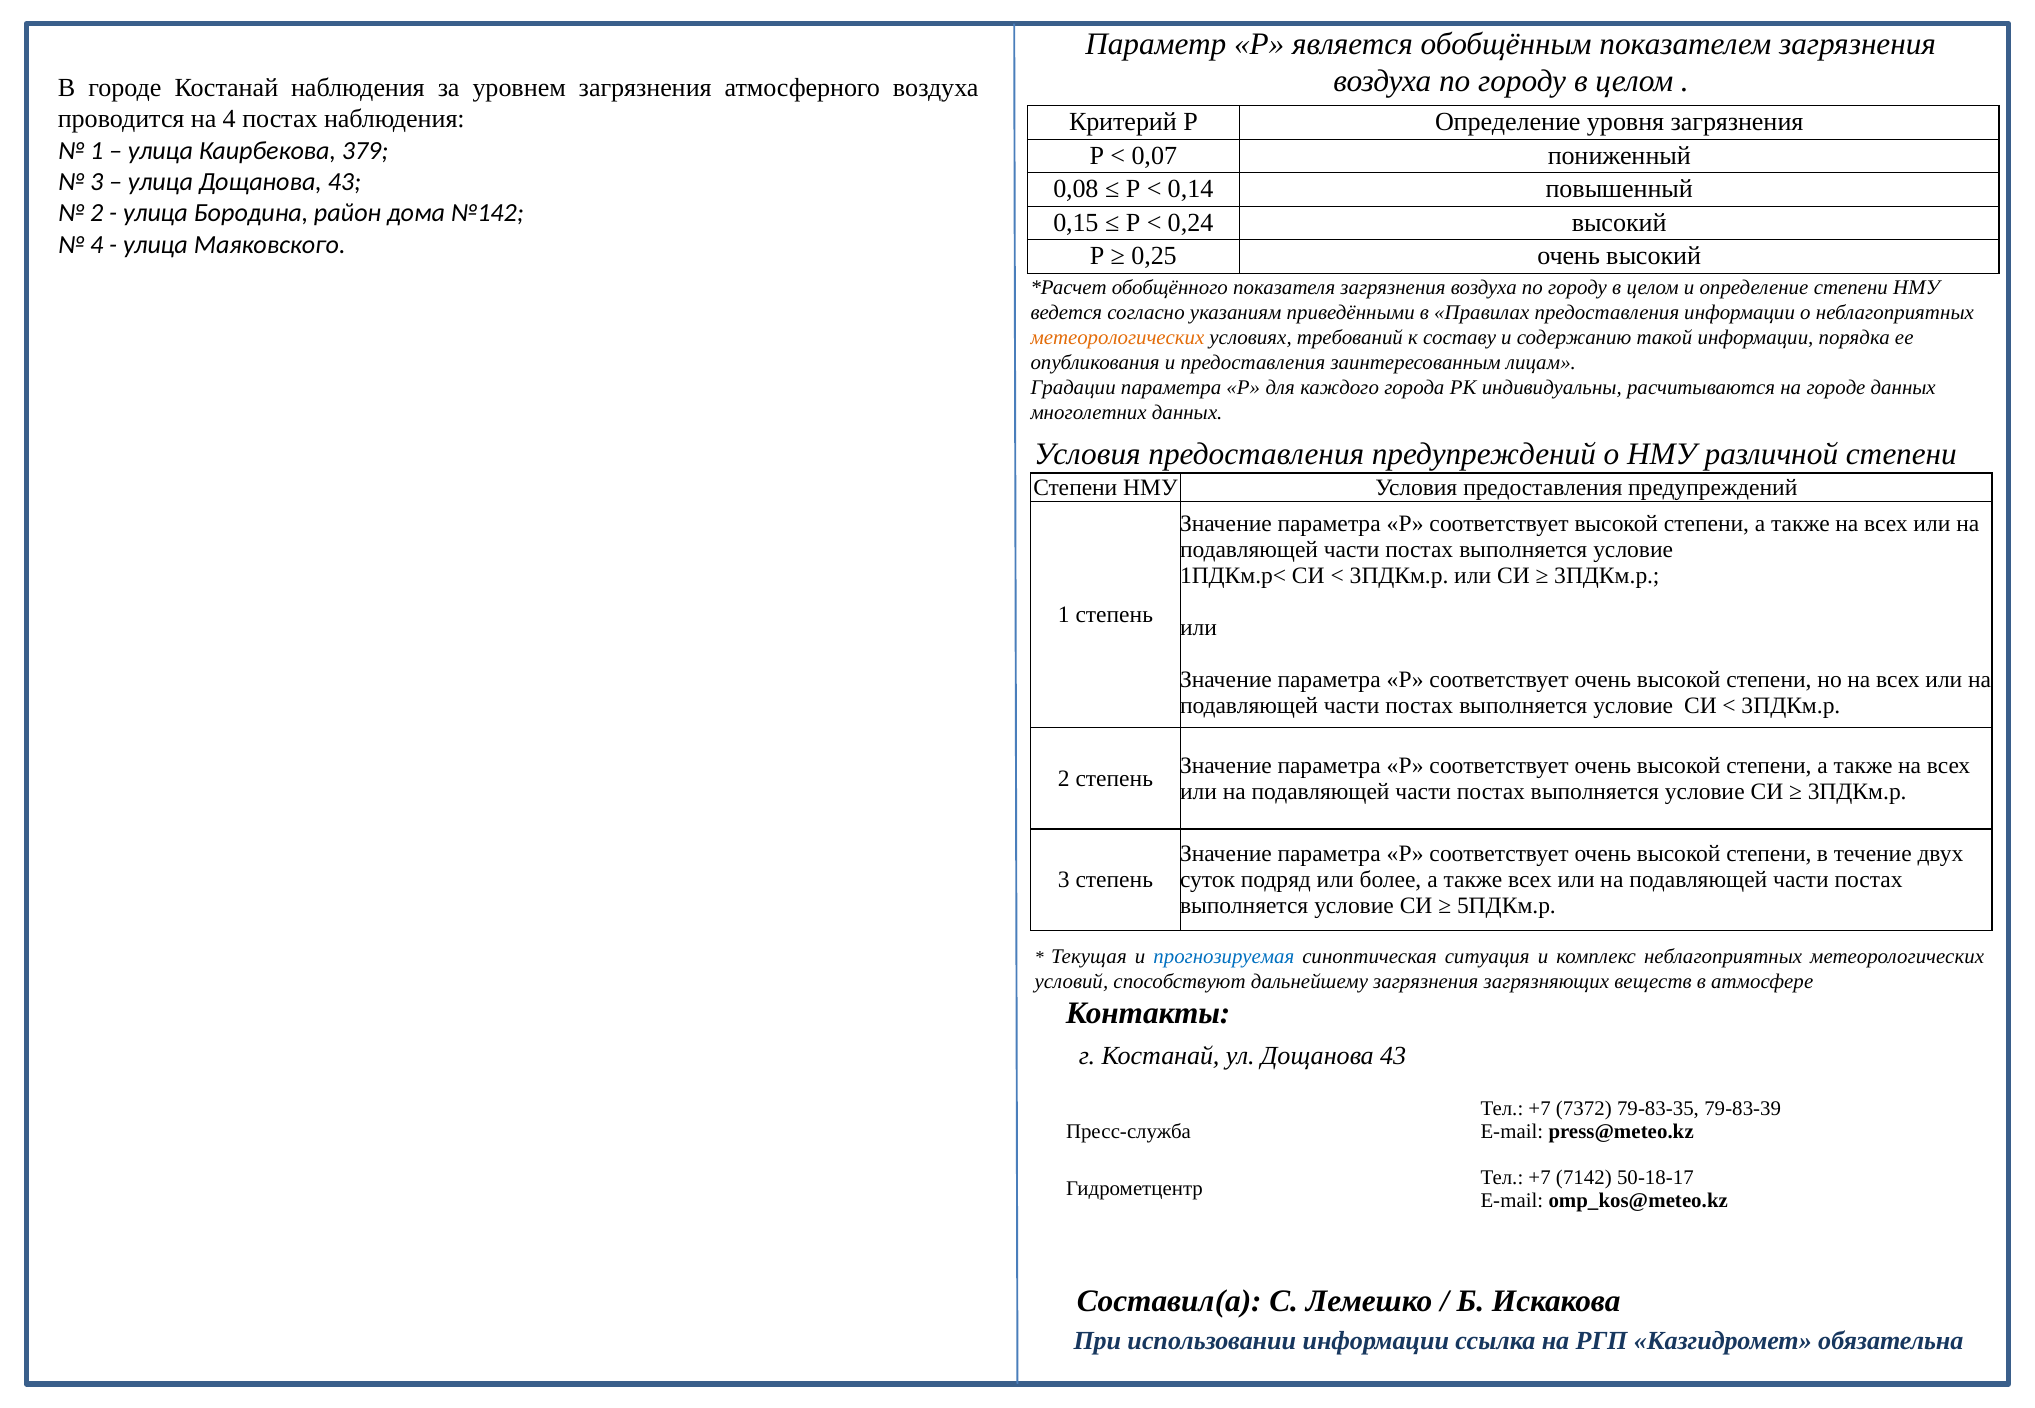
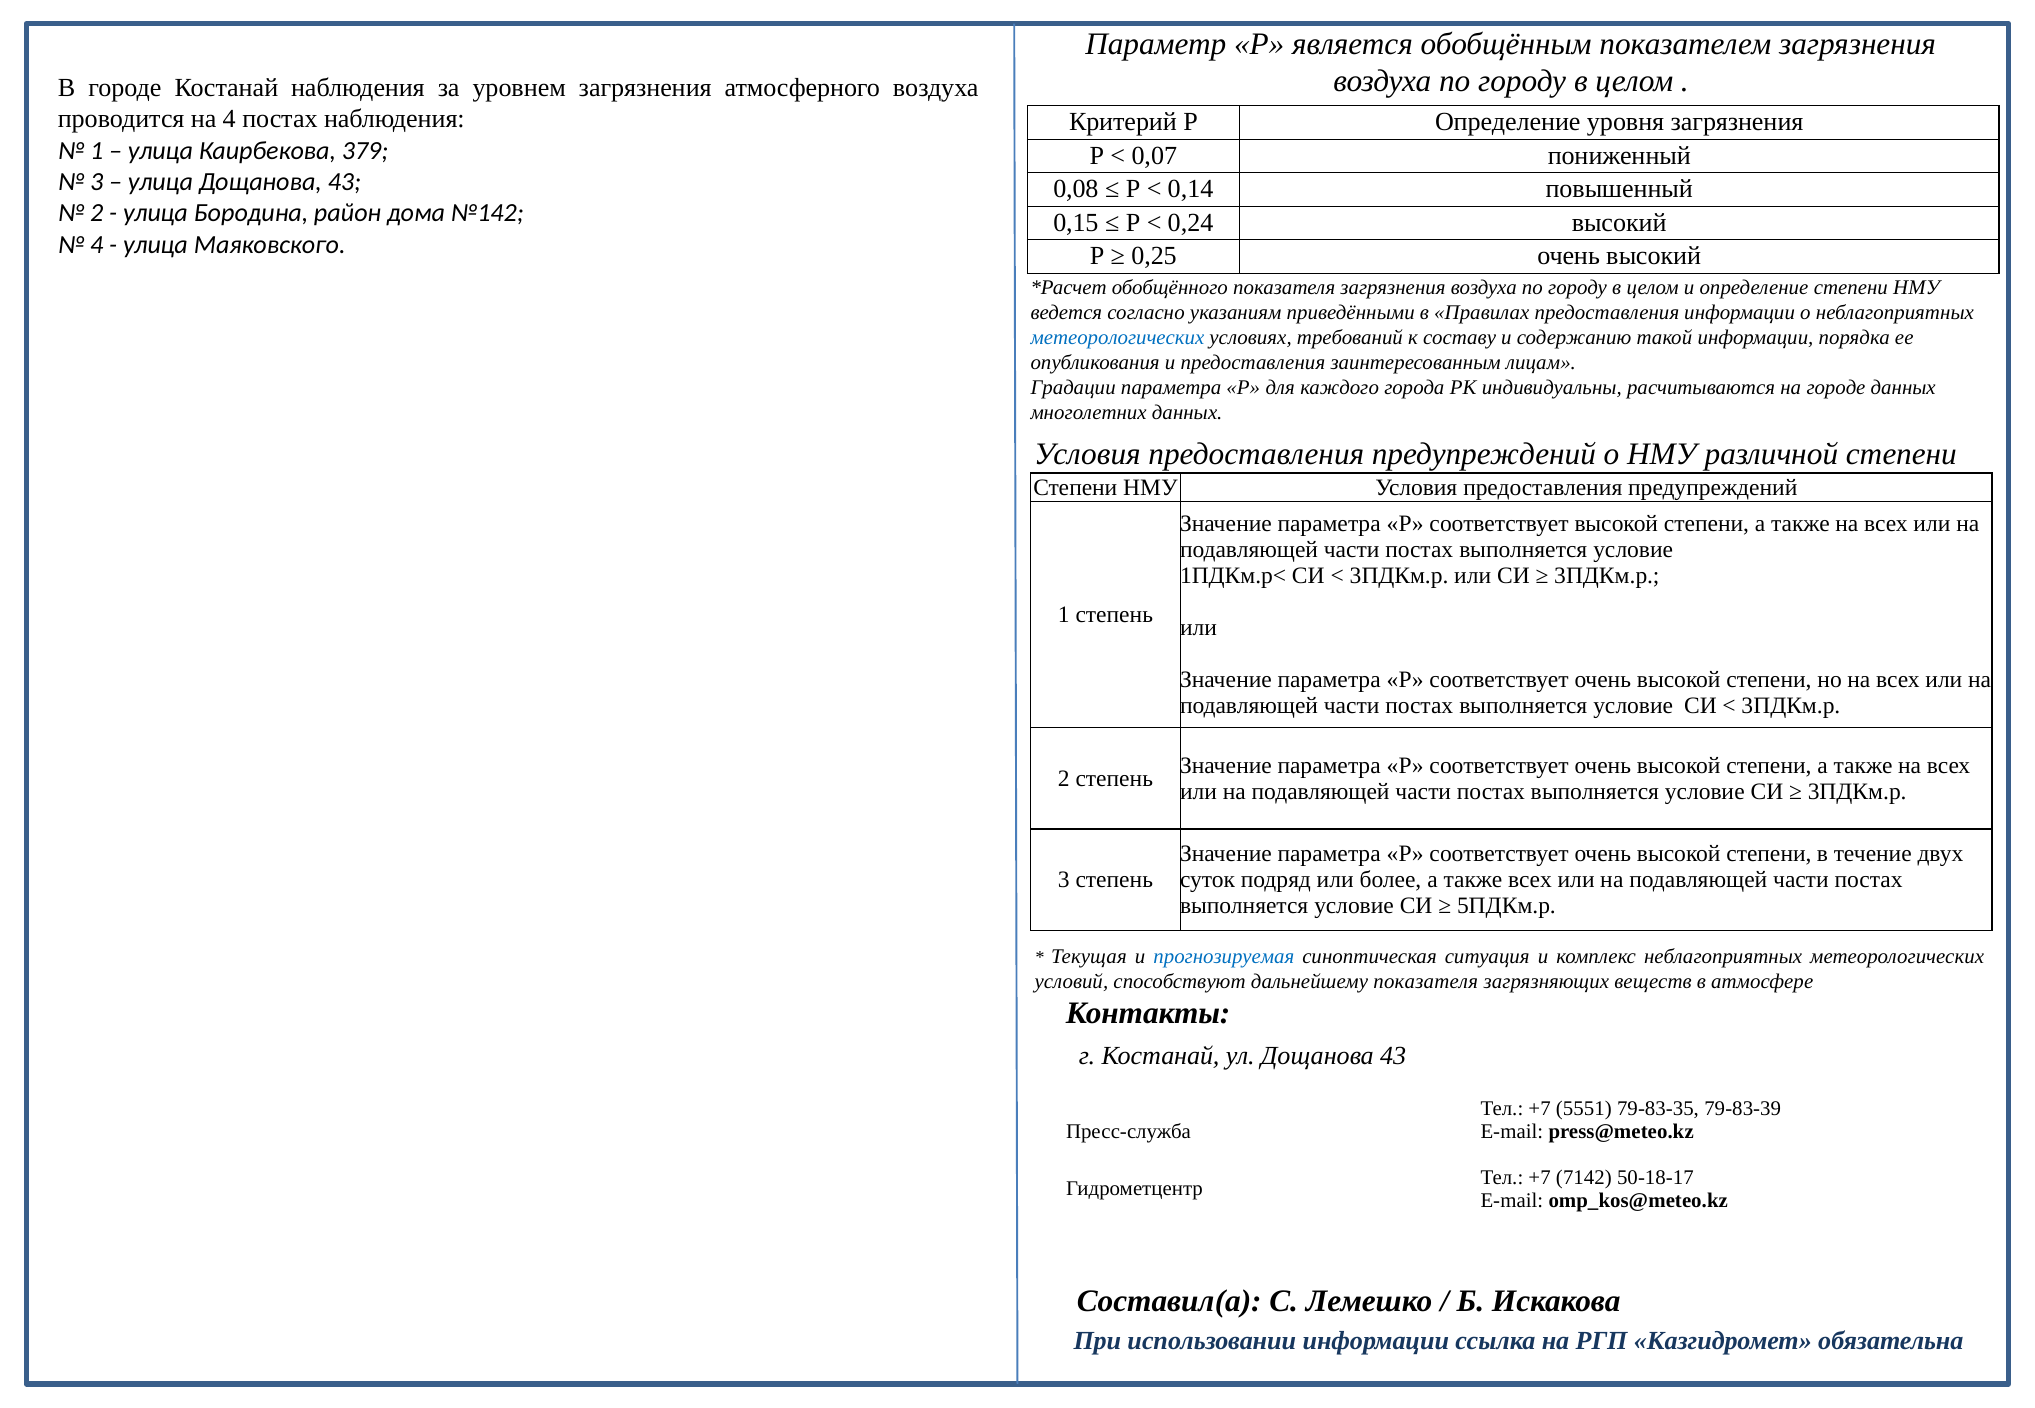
метеорологических at (1117, 338) colour: orange -> blue
дальнейшему загрязнения: загрязнения -> показателя
7372: 7372 -> 5551
